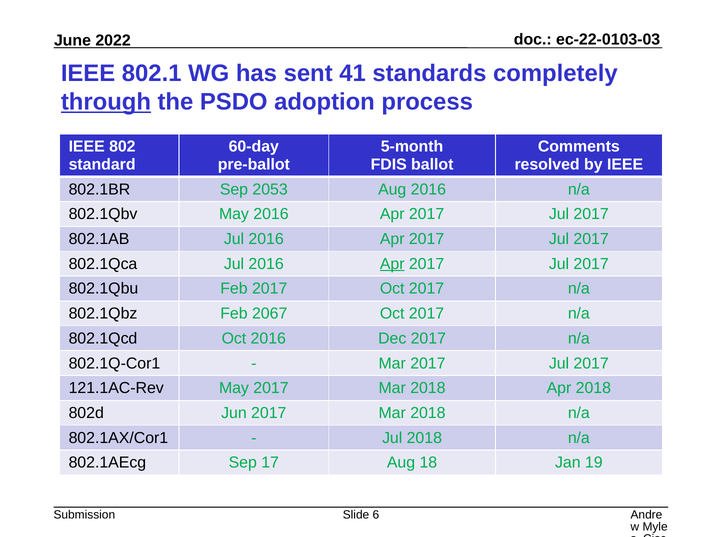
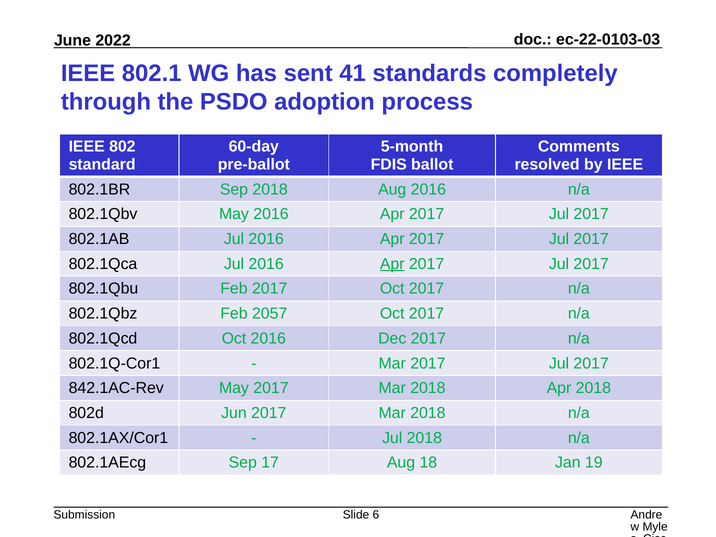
through underline: present -> none
Sep 2053: 2053 -> 2018
2067: 2067 -> 2057
121.1AC-Rev: 121.1AC-Rev -> 842.1AC-Rev
